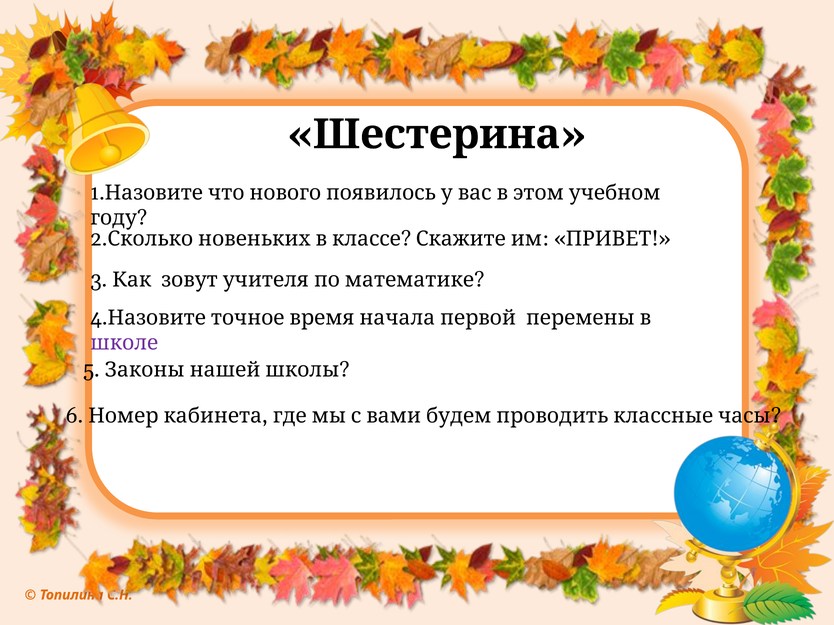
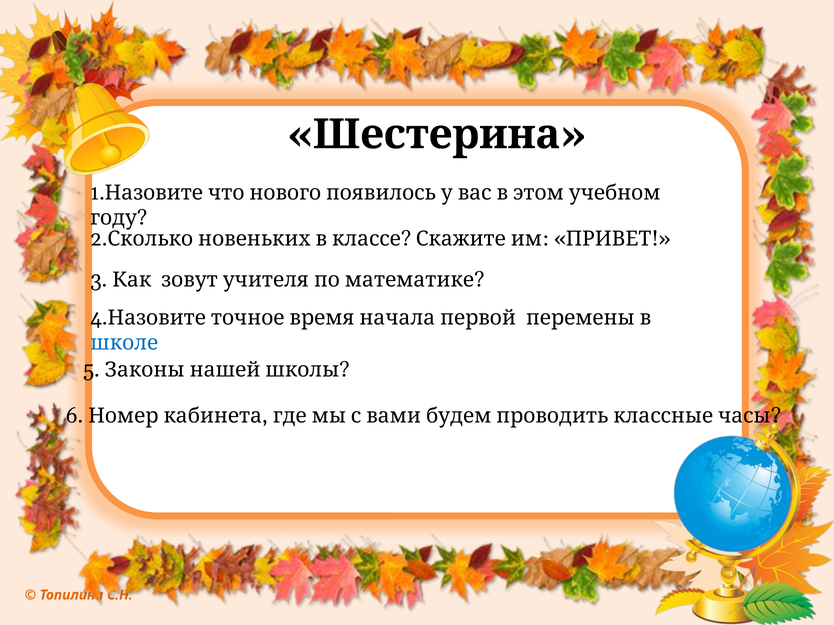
школе colour: purple -> blue
